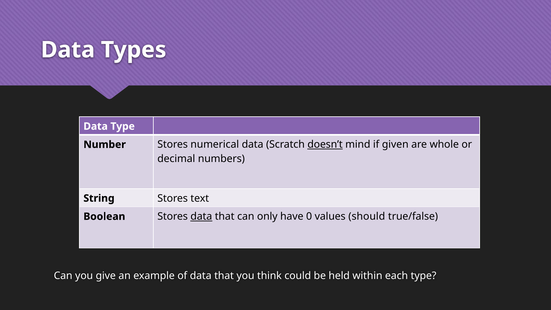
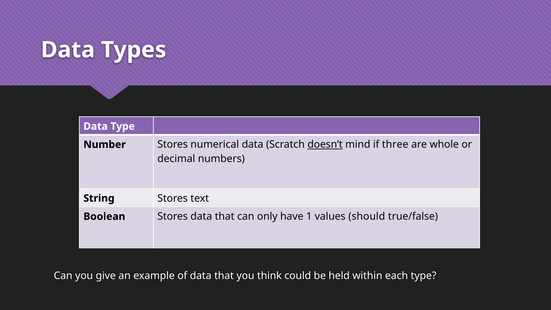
given: given -> three
data at (201, 216) underline: present -> none
0: 0 -> 1
